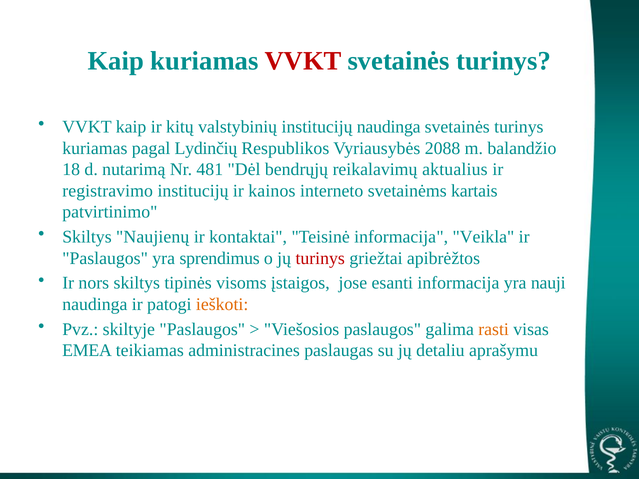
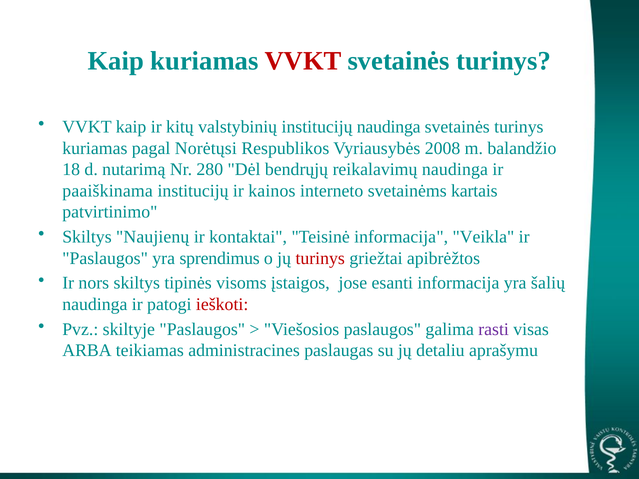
Lydinčių: Lydinčių -> Norėtųsi
2088: 2088 -> 2008
481: 481 -> 280
reikalavimų aktualius: aktualius -> naudinga
registravimo: registravimo -> paaiškinama
nauji: nauji -> šalių
ieškoti colour: orange -> red
rasti colour: orange -> purple
EMEA: EMEA -> ARBA
